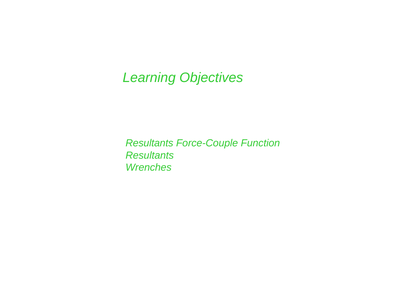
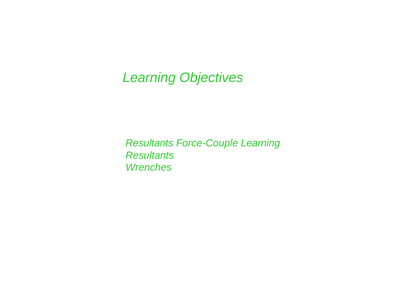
Force-Couple Function: Function -> Learning
